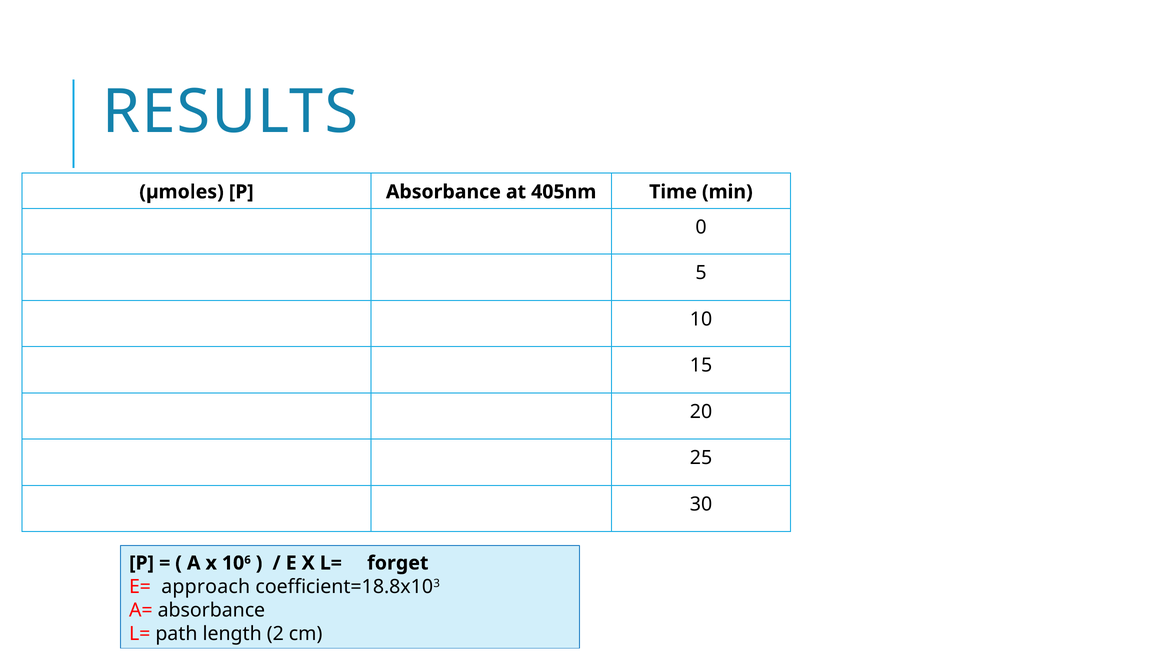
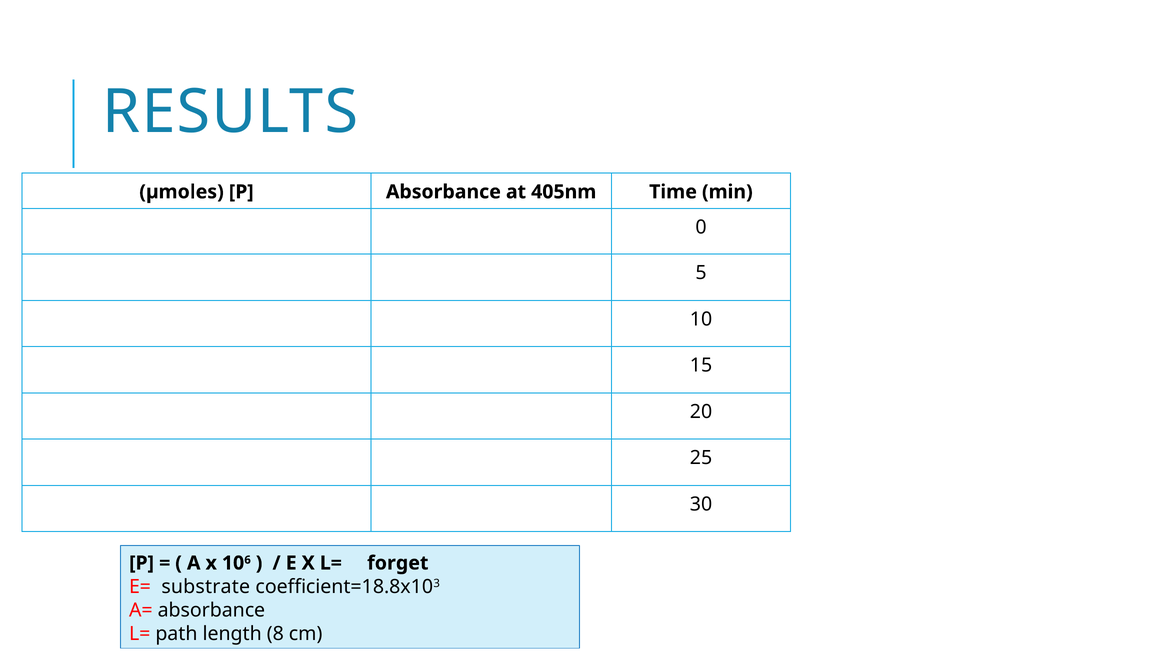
approach: approach -> substrate
2: 2 -> 8
